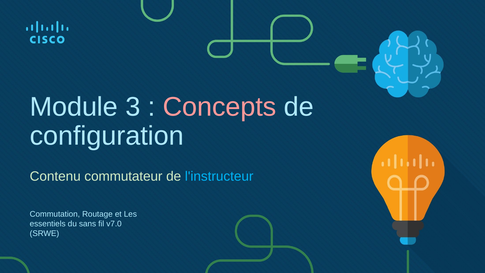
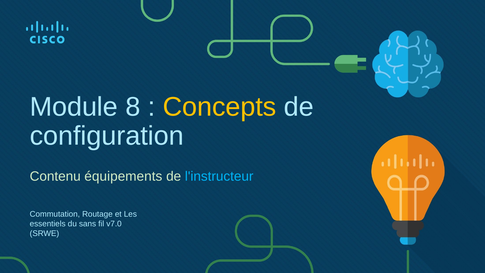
3: 3 -> 8
Concepts colour: pink -> yellow
commutateur: commutateur -> équipements
